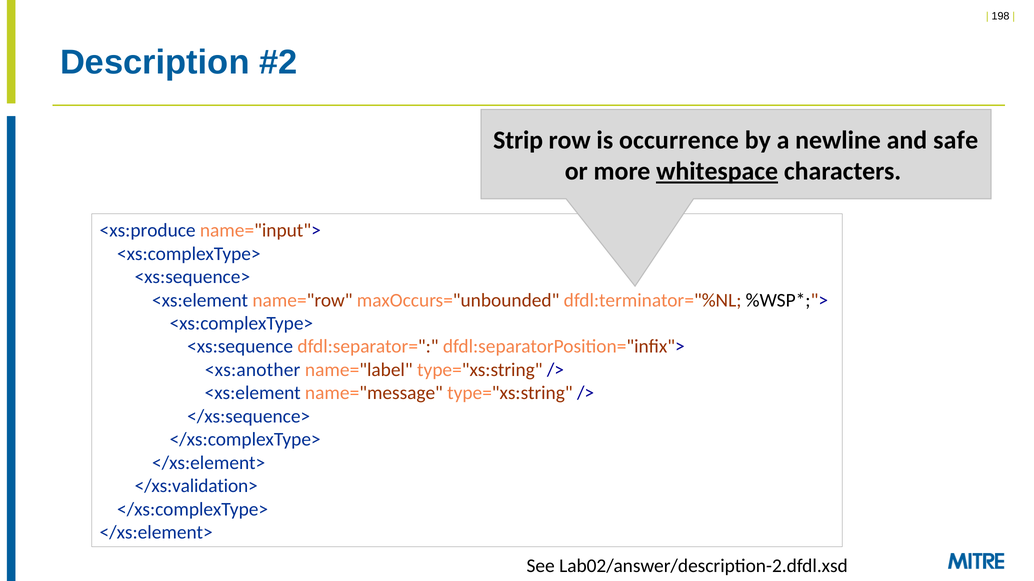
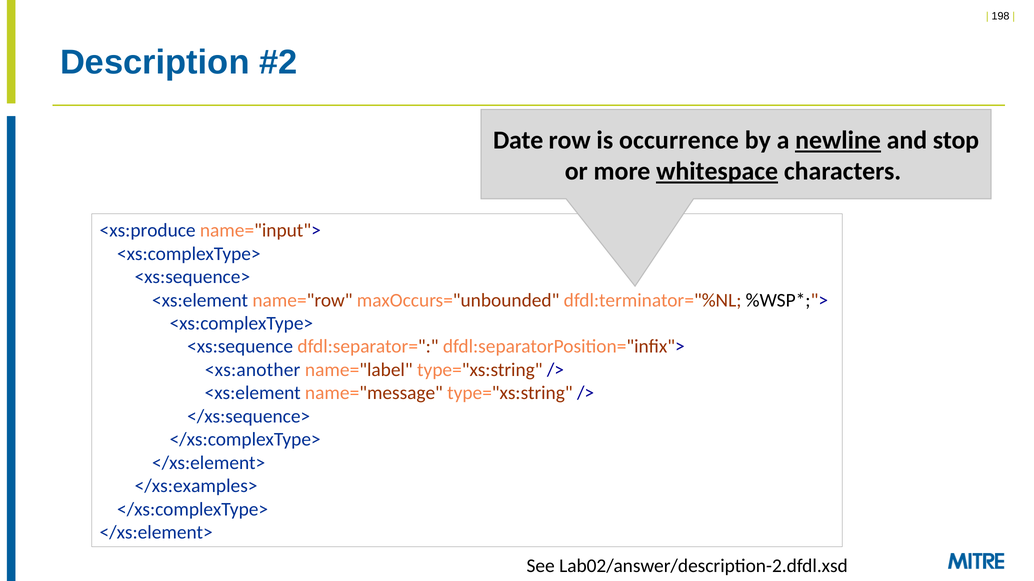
Strip: Strip -> Date
newline underline: none -> present
safe: safe -> stop
</xs:validation>: </xs:validation> -> </xs:examples>
